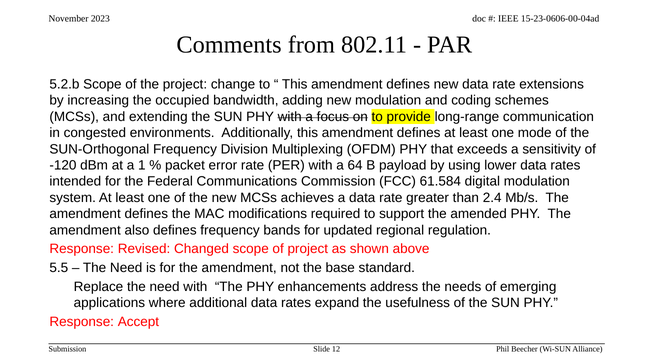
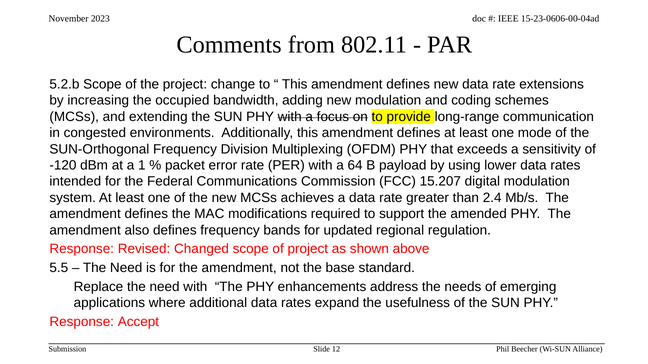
61.584: 61.584 -> 15.207
